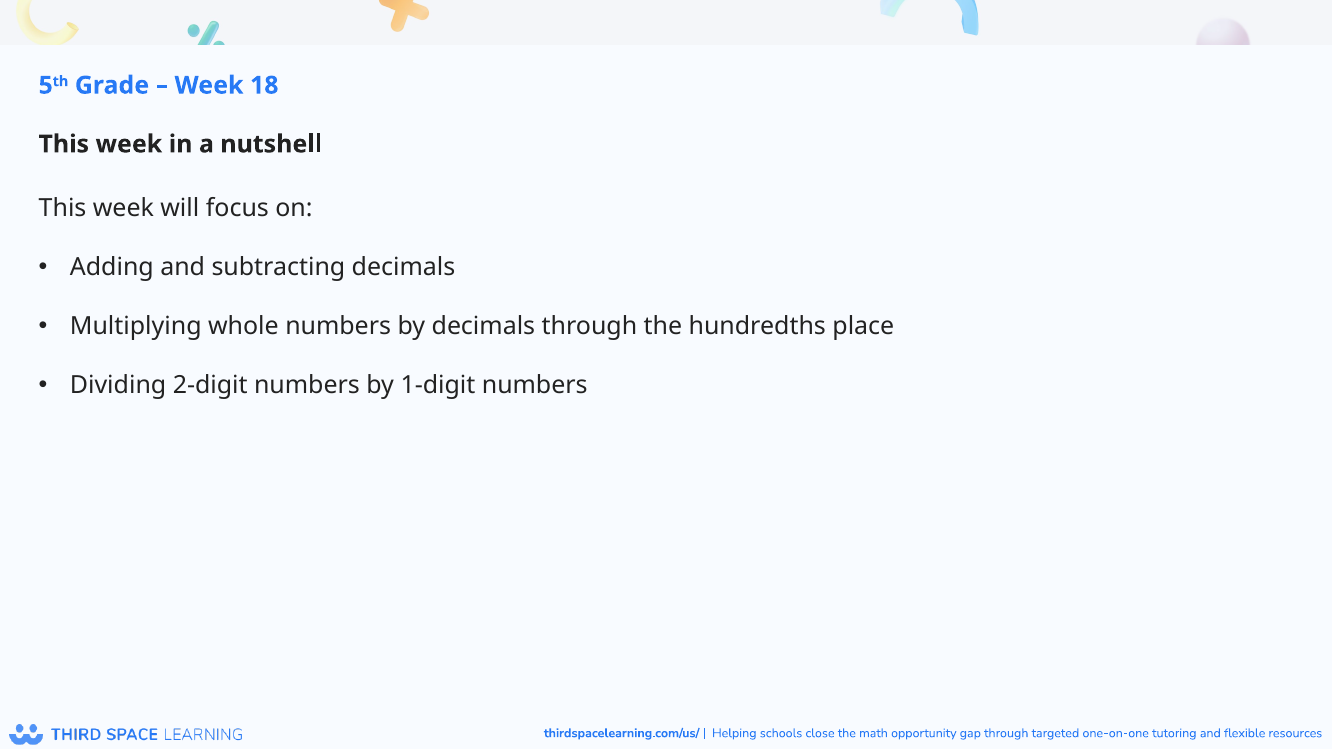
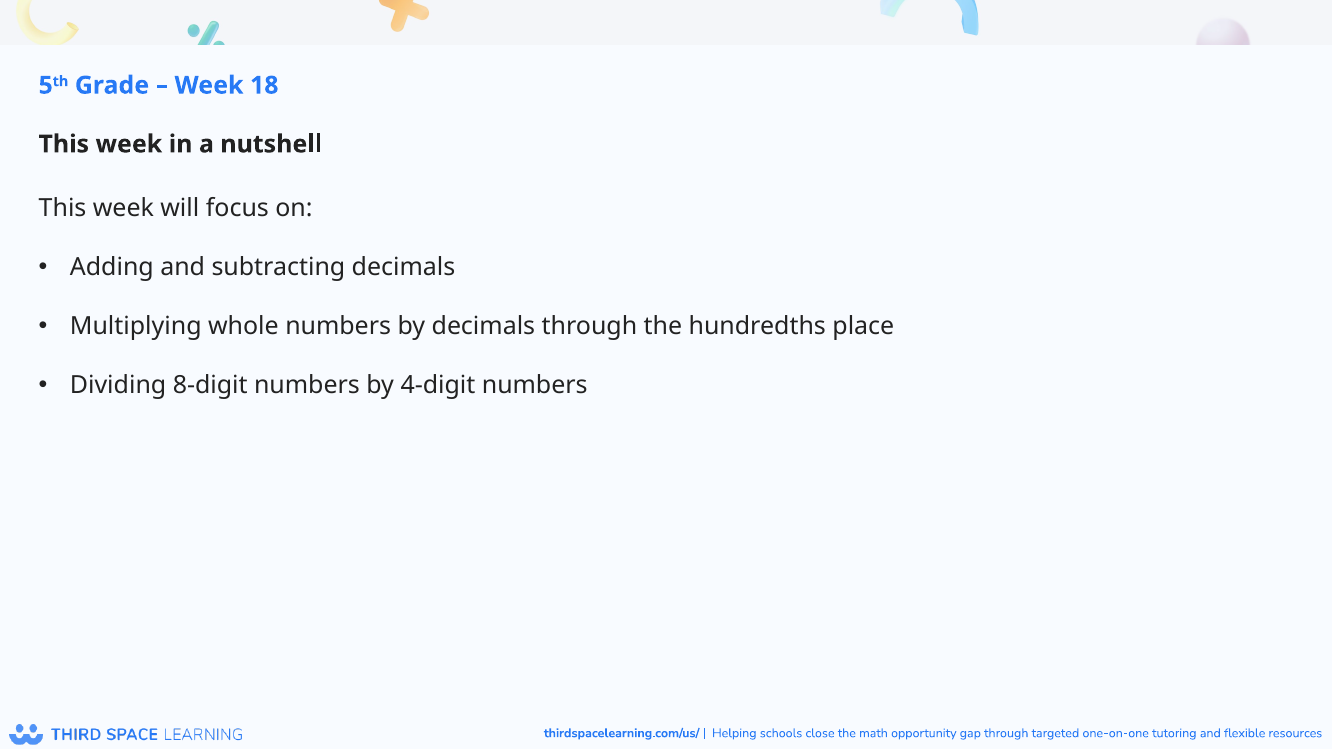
2-digit: 2-digit -> 8-digit
1-digit: 1-digit -> 4-digit
